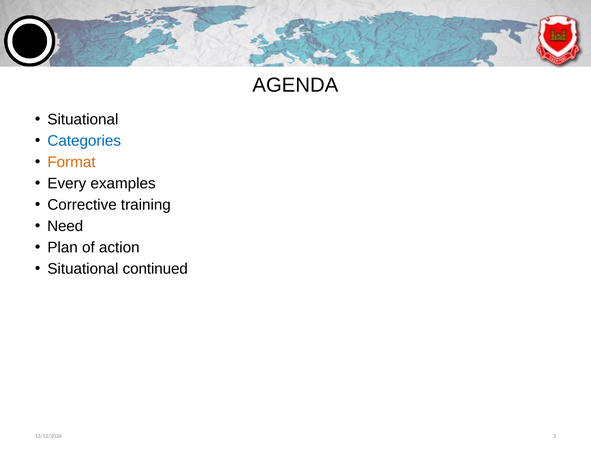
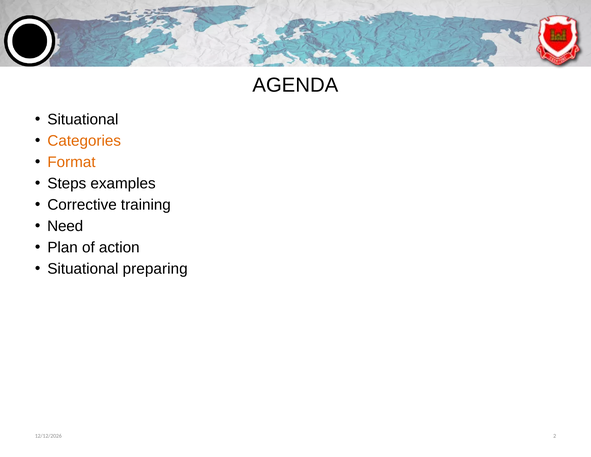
Categories colour: blue -> orange
Every: Every -> Steps
continued: continued -> preparing
